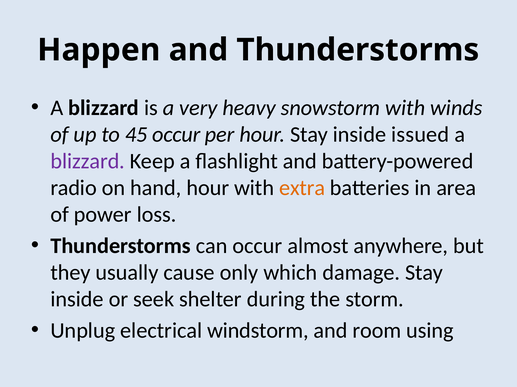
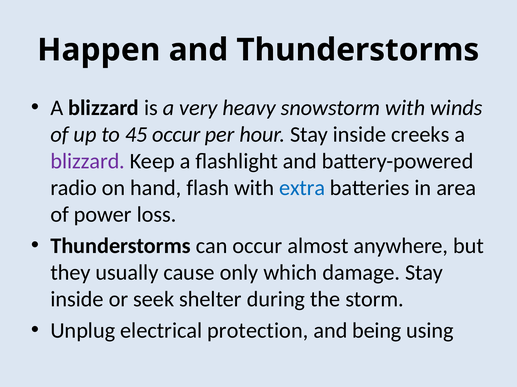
issued: issued -> creeks
hand hour: hour -> flash
extra colour: orange -> blue
windstorm: windstorm -> protection
room: room -> being
